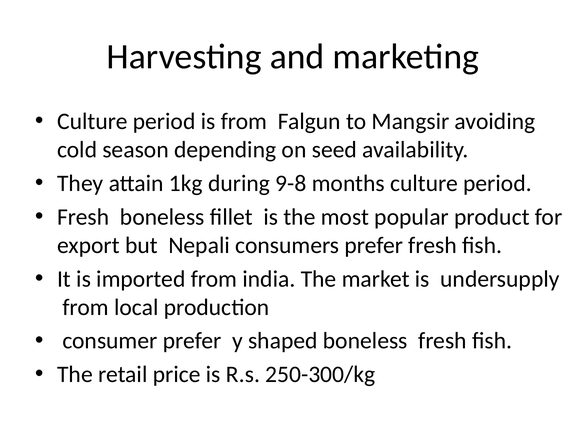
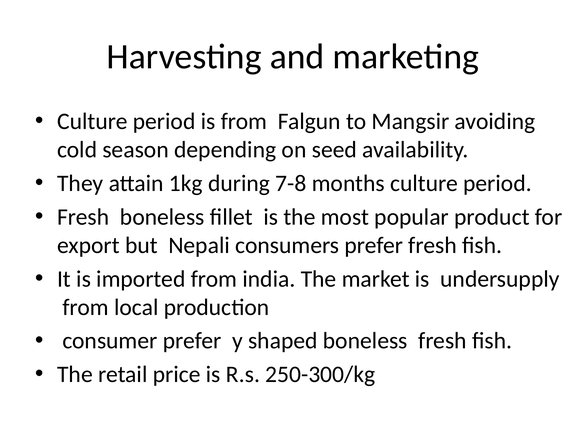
9-8: 9-8 -> 7-8
